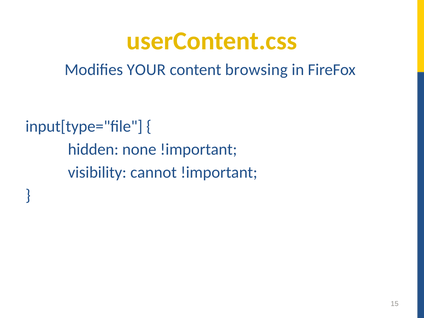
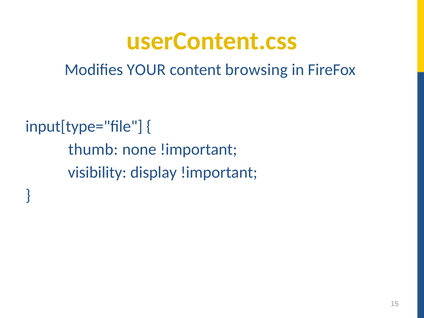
hidden: hidden -> thumb
cannot: cannot -> display
